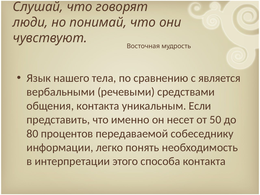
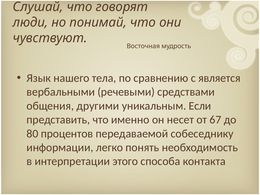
общения контакта: контакта -> другими
50: 50 -> 67
